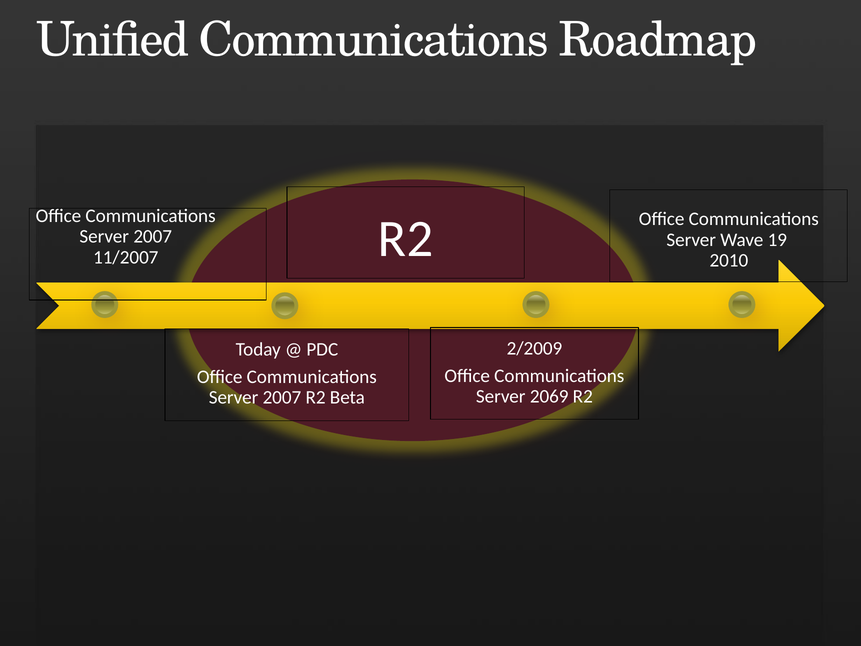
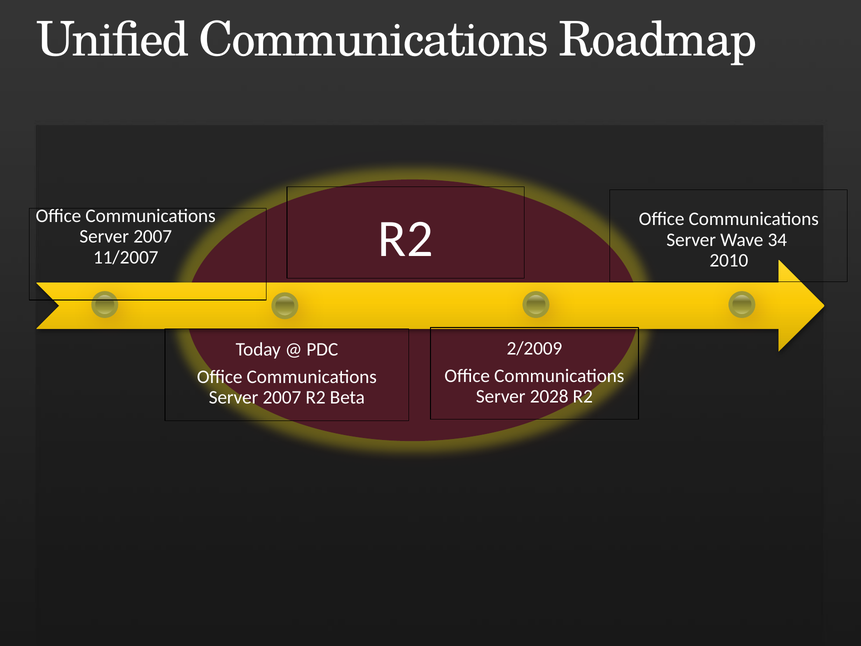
19: 19 -> 34
2069: 2069 -> 2028
